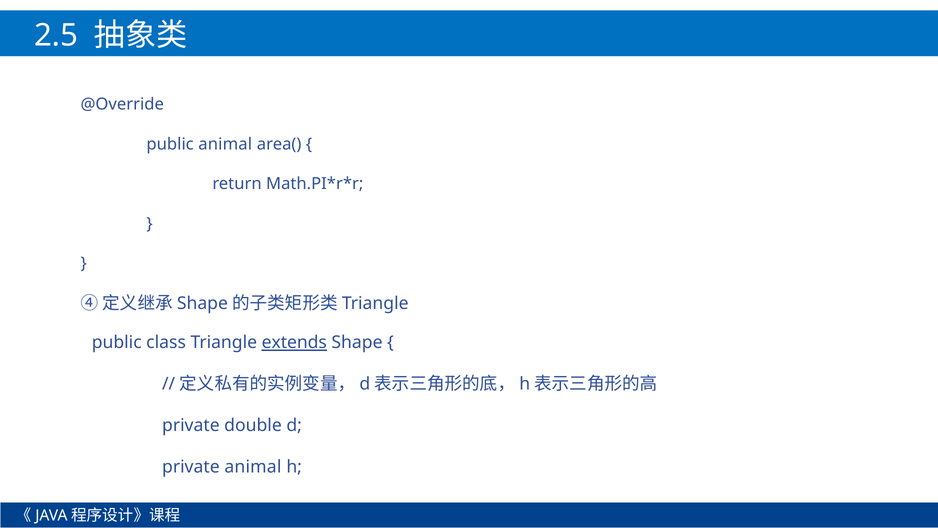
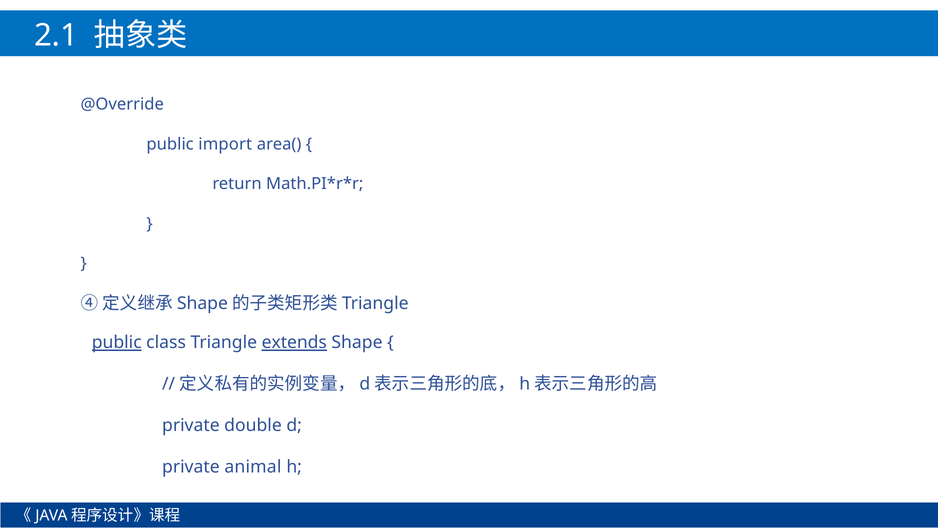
2.5: 2.5 -> 2.1
public animal: animal -> import
public at (117, 342) underline: none -> present
